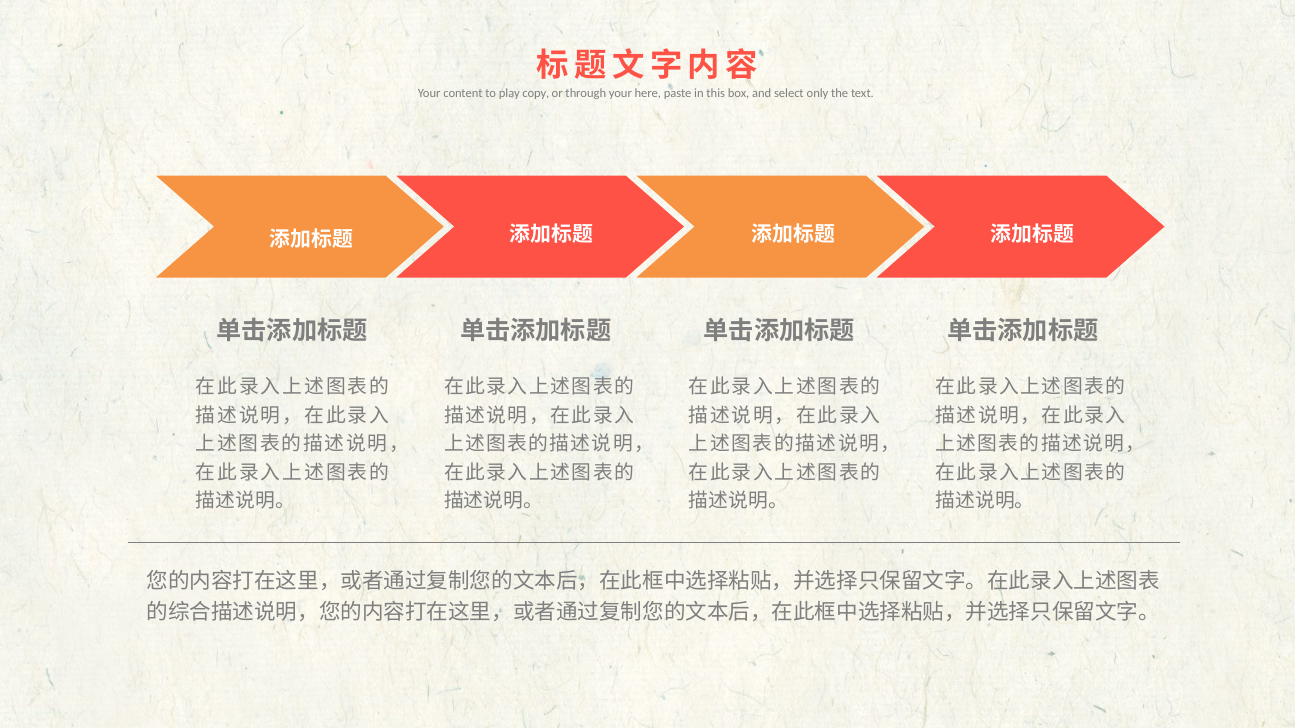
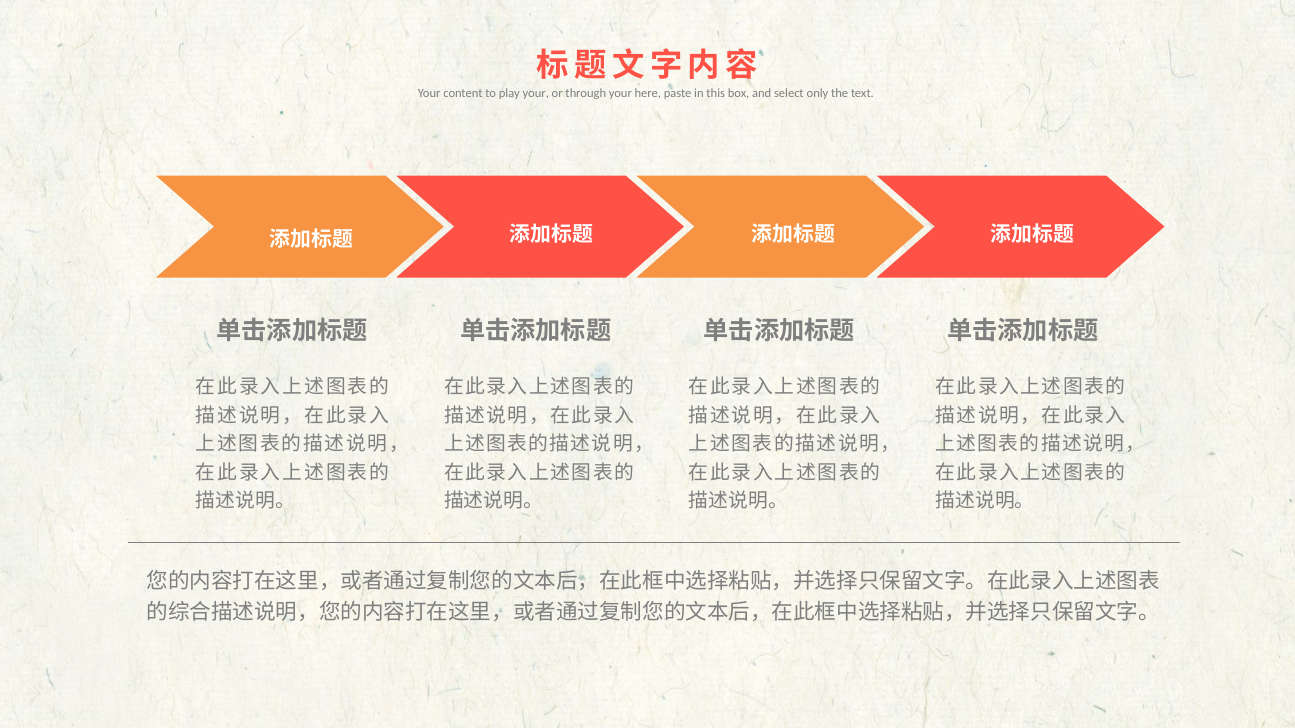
play copy: copy -> your
